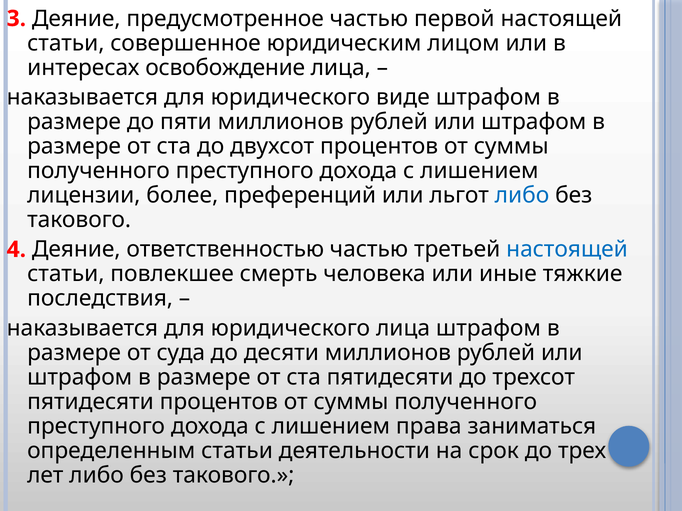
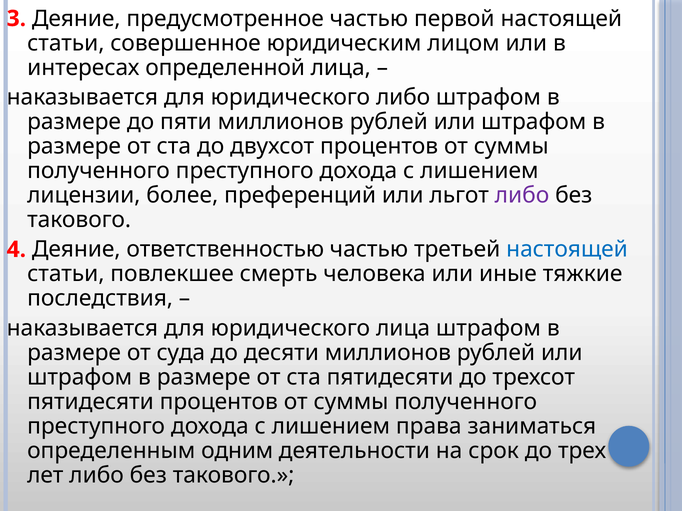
освобождение: освобождение -> определенной
юридического виде: виде -> либо
либо at (522, 195) colour: blue -> purple
определенным статьи: статьи -> одним
